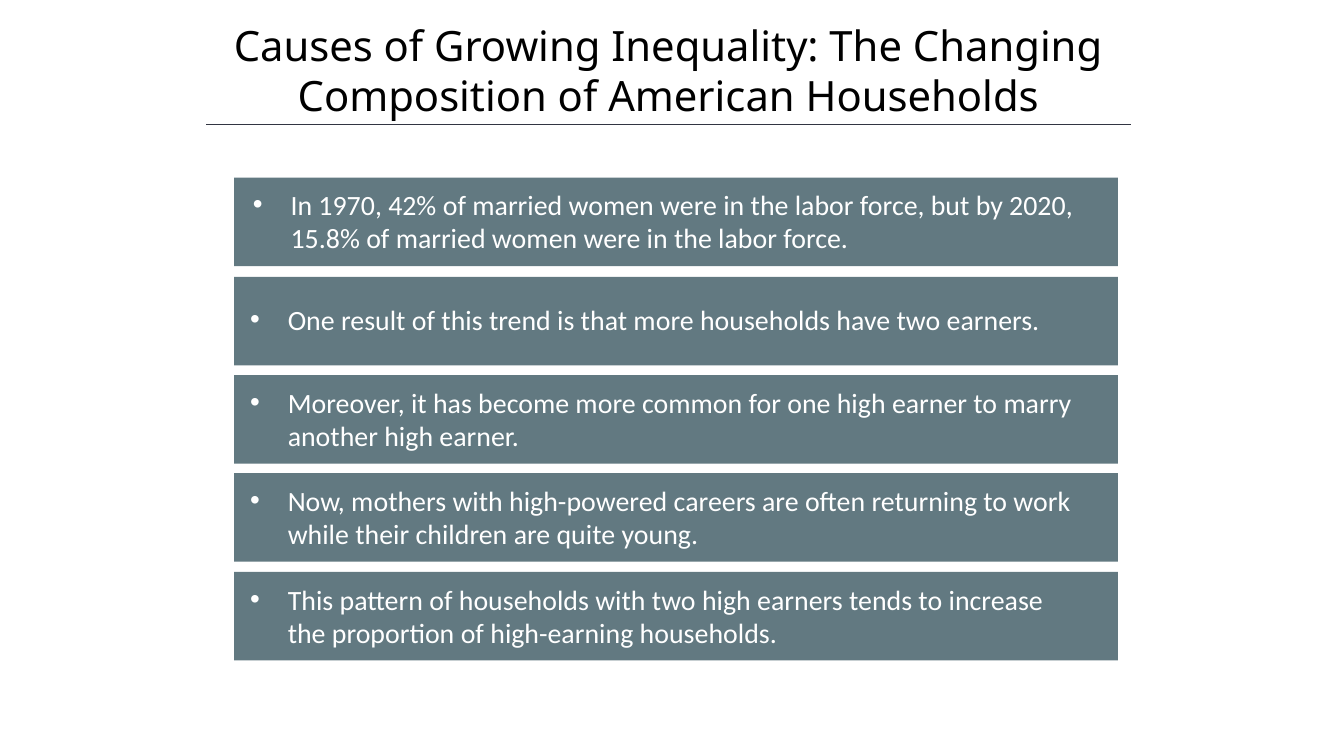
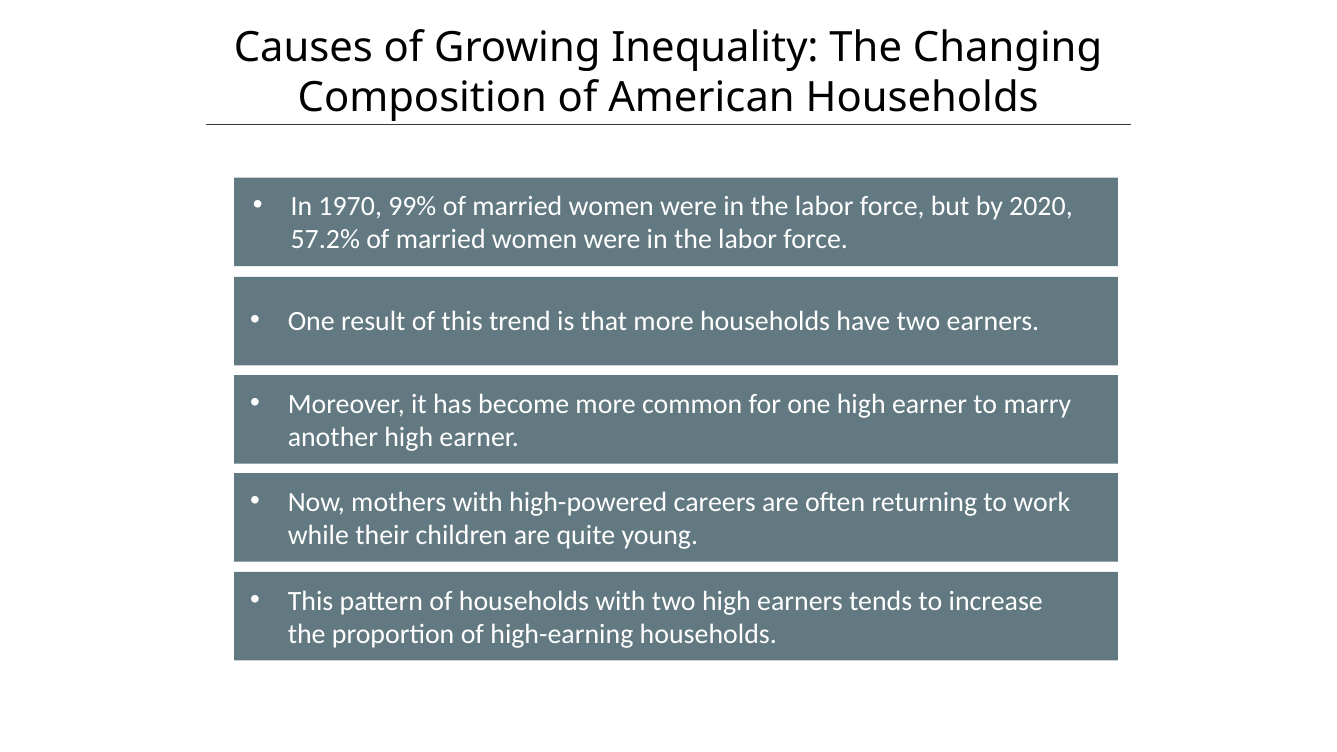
42%: 42% -> 99%
15.8%: 15.8% -> 57.2%
